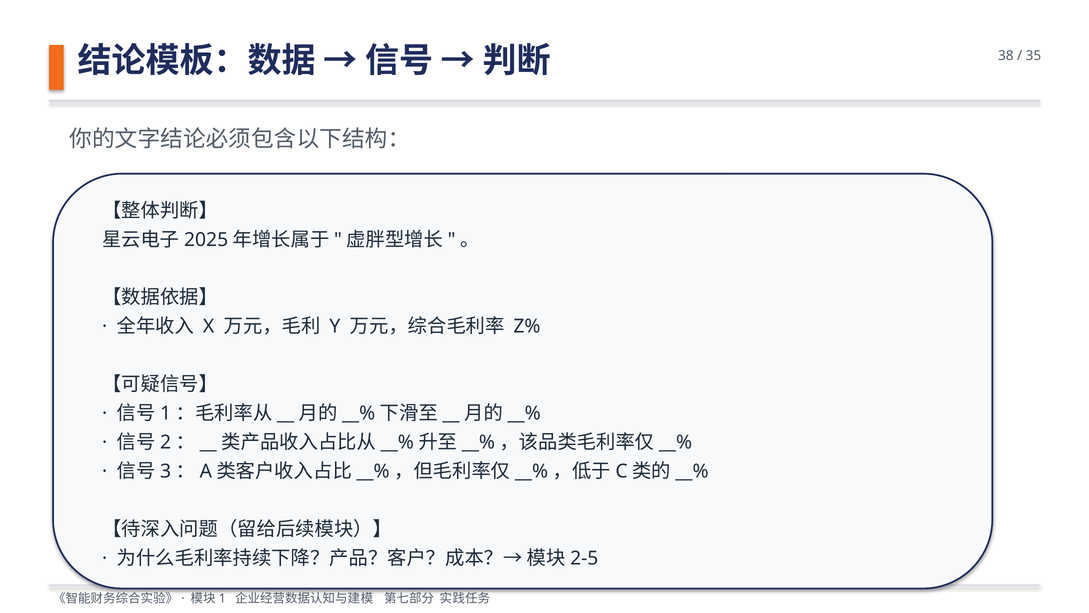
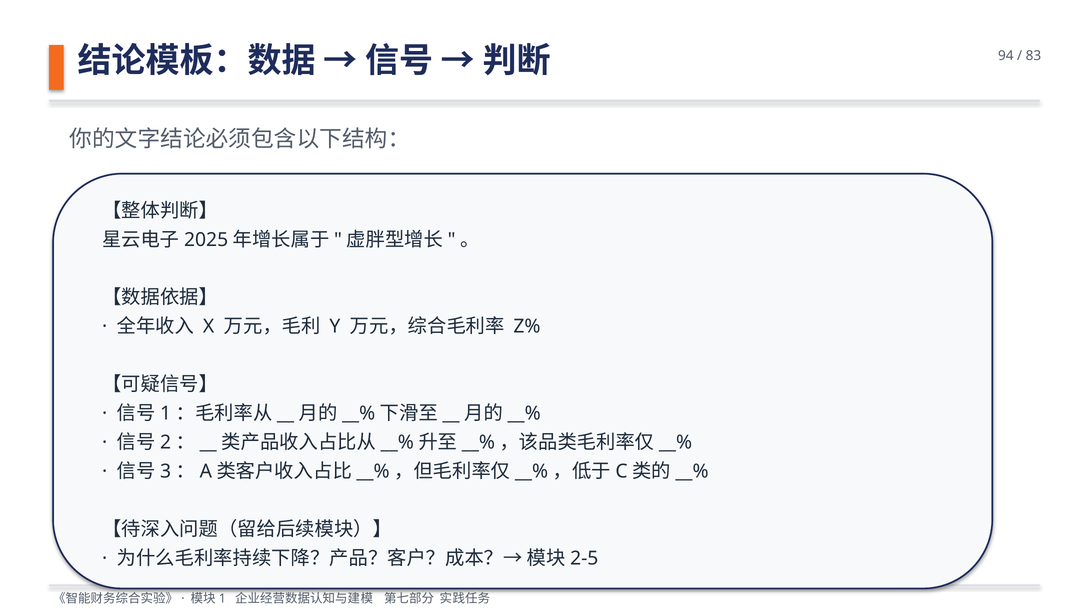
38: 38 -> 94
35: 35 -> 83
